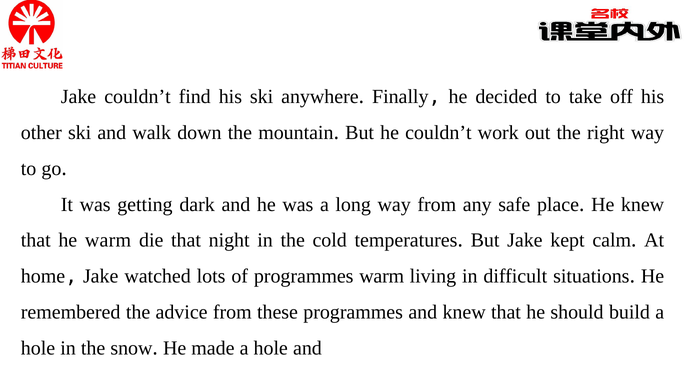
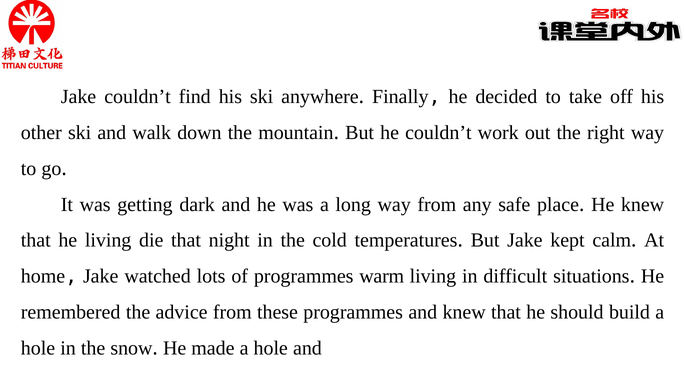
he warm: warm -> living
